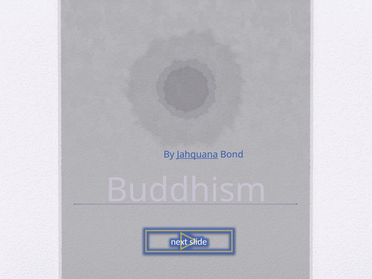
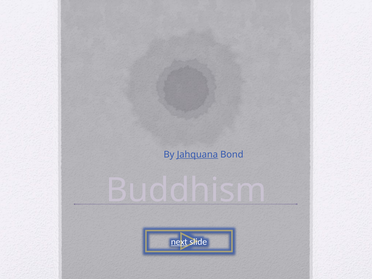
next underline: none -> present
